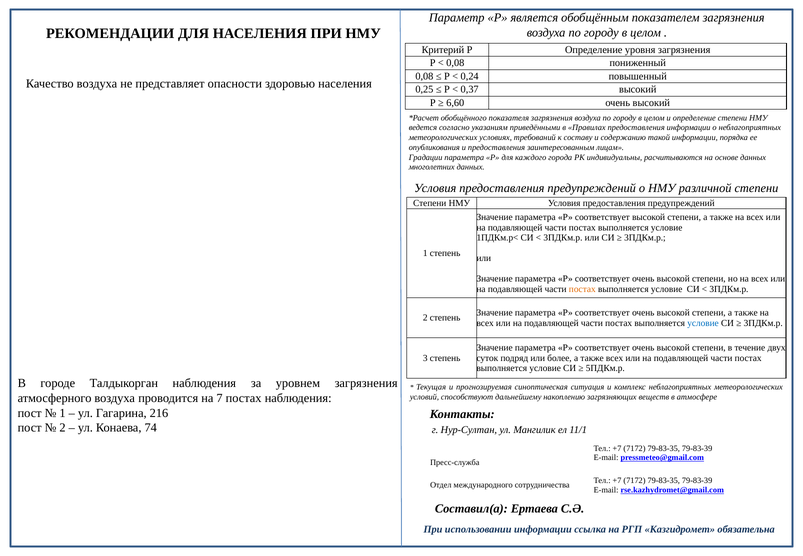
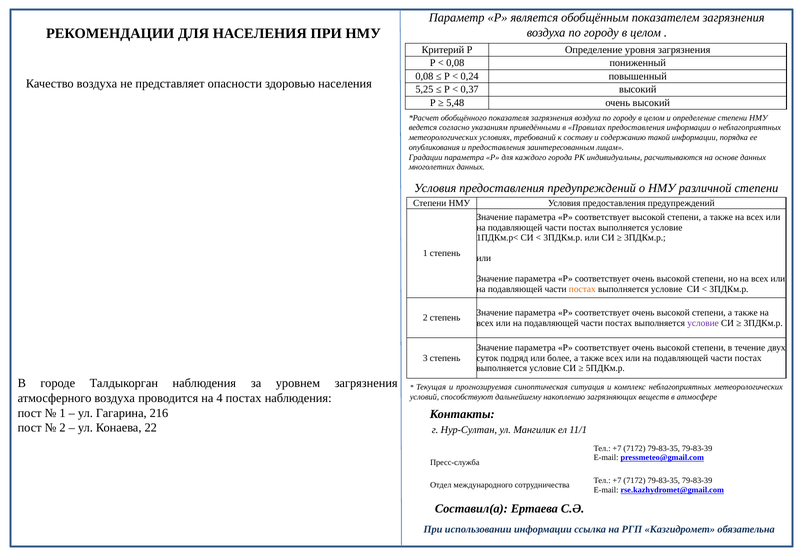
0,25: 0,25 -> 5,25
6,60: 6,60 -> 5,48
условие at (703, 323) colour: blue -> purple
7: 7 -> 4
74: 74 -> 22
